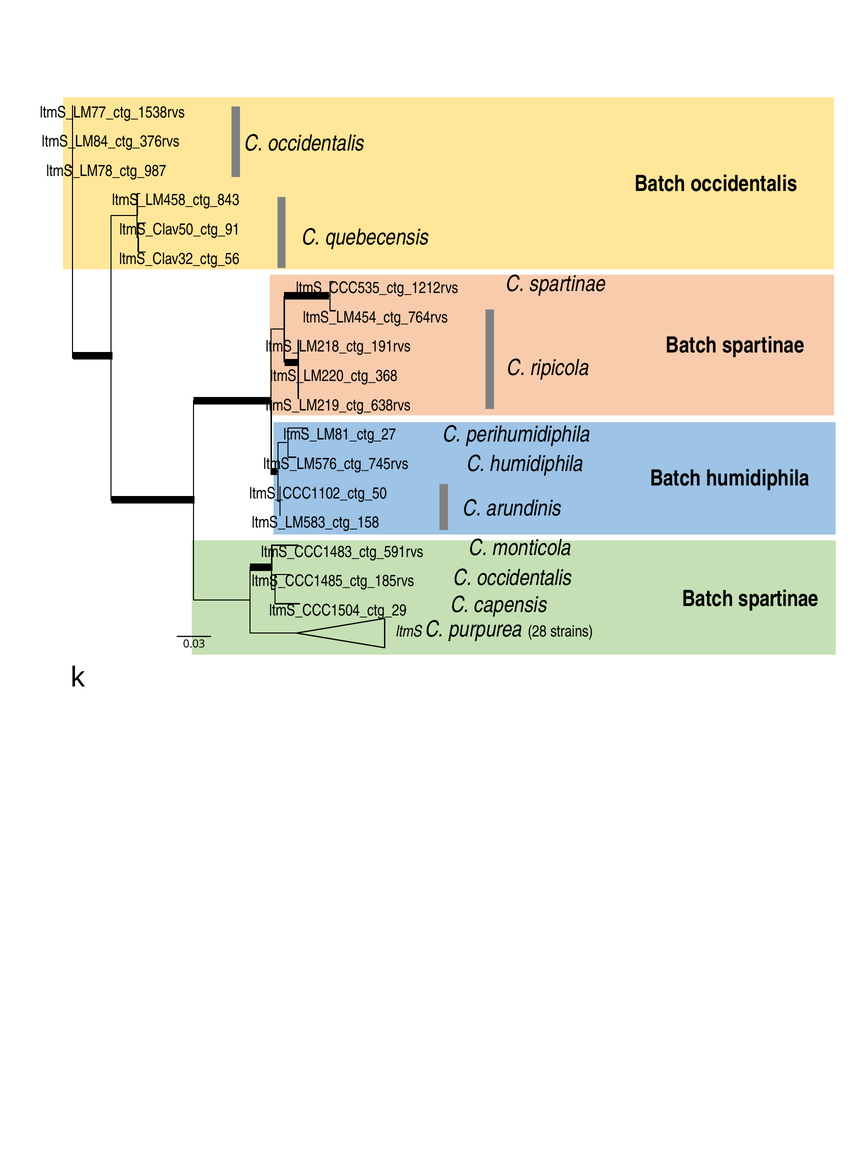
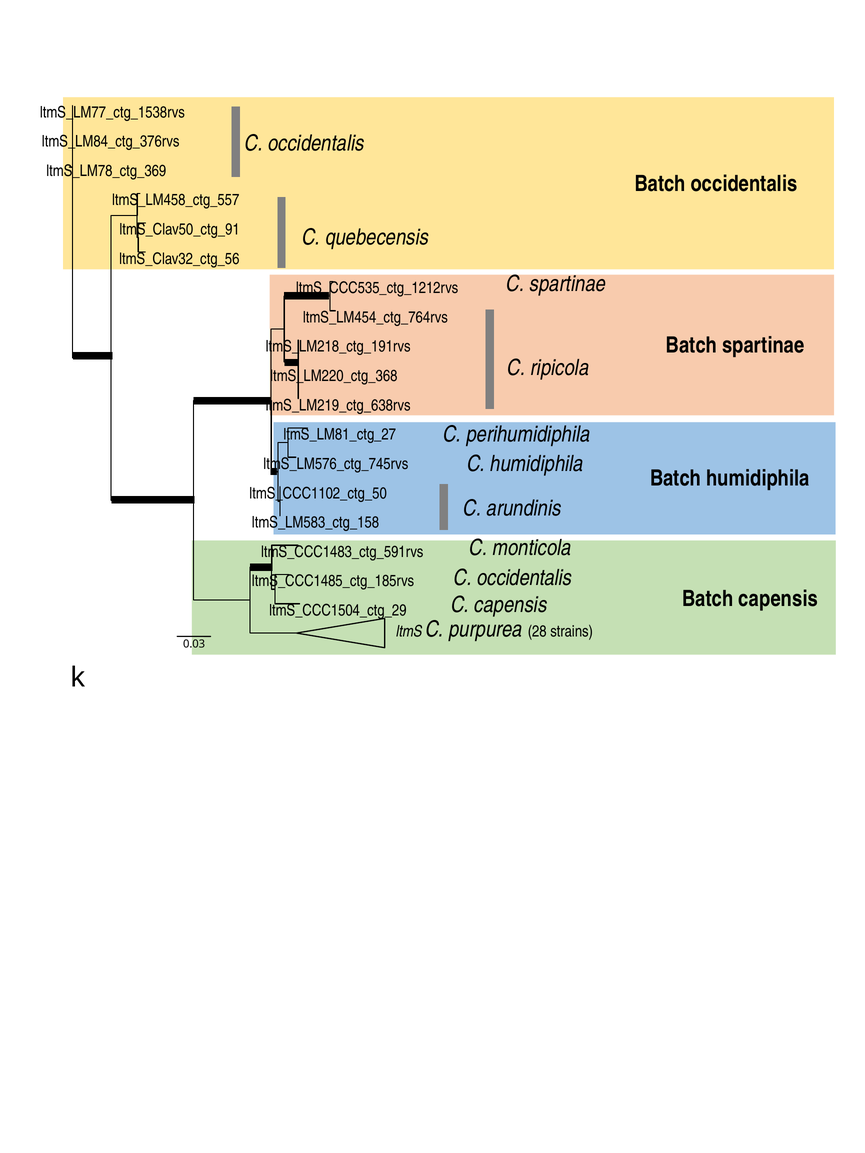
ltmS_LM78_ctg_987: ltmS_LM78_ctg_987 -> ltmS_LM78_ctg_369
ltmS_LM458_ctg_843: ltmS_LM458_ctg_843 -> ltmS_LM458_ctg_557
spartinae at (778, 599): spartinae -> capensis
